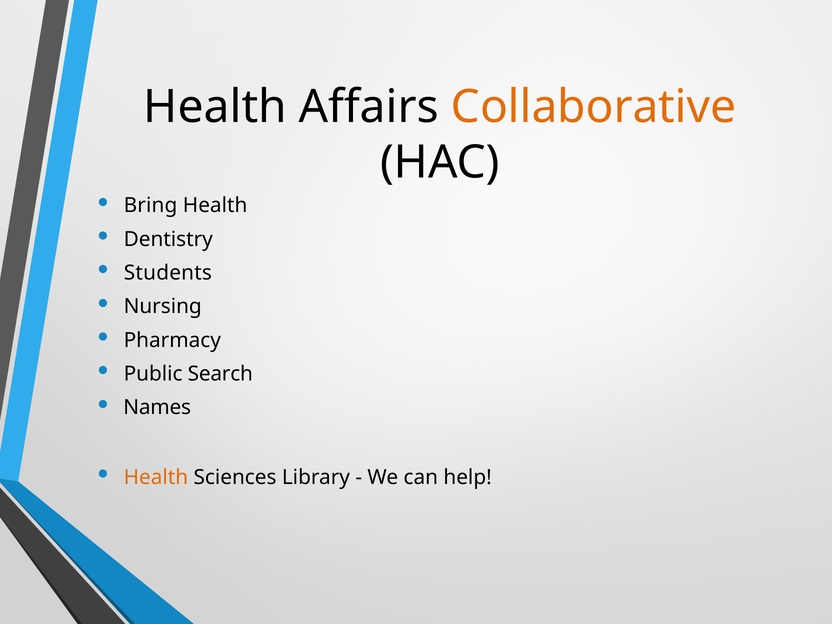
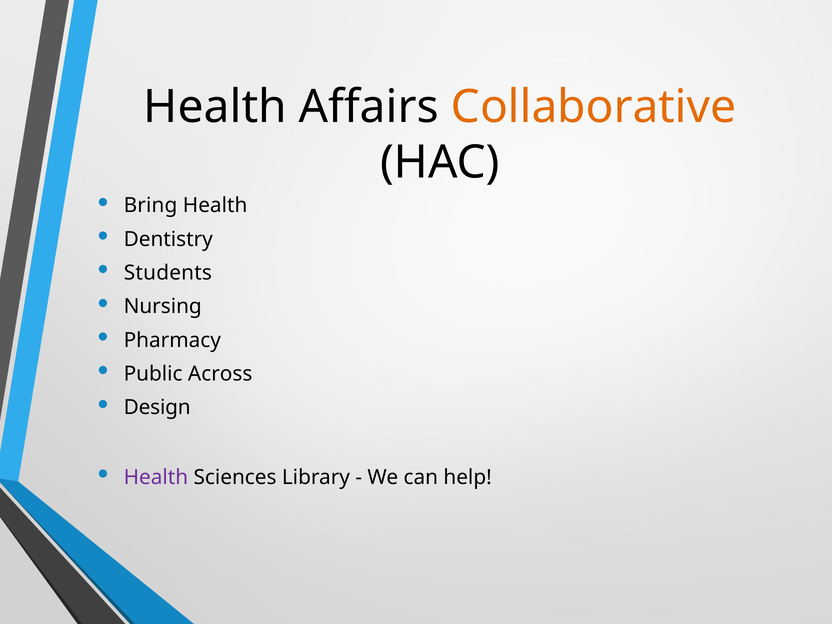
Search: Search -> Across
Names: Names -> Design
Health at (156, 477) colour: orange -> purple
